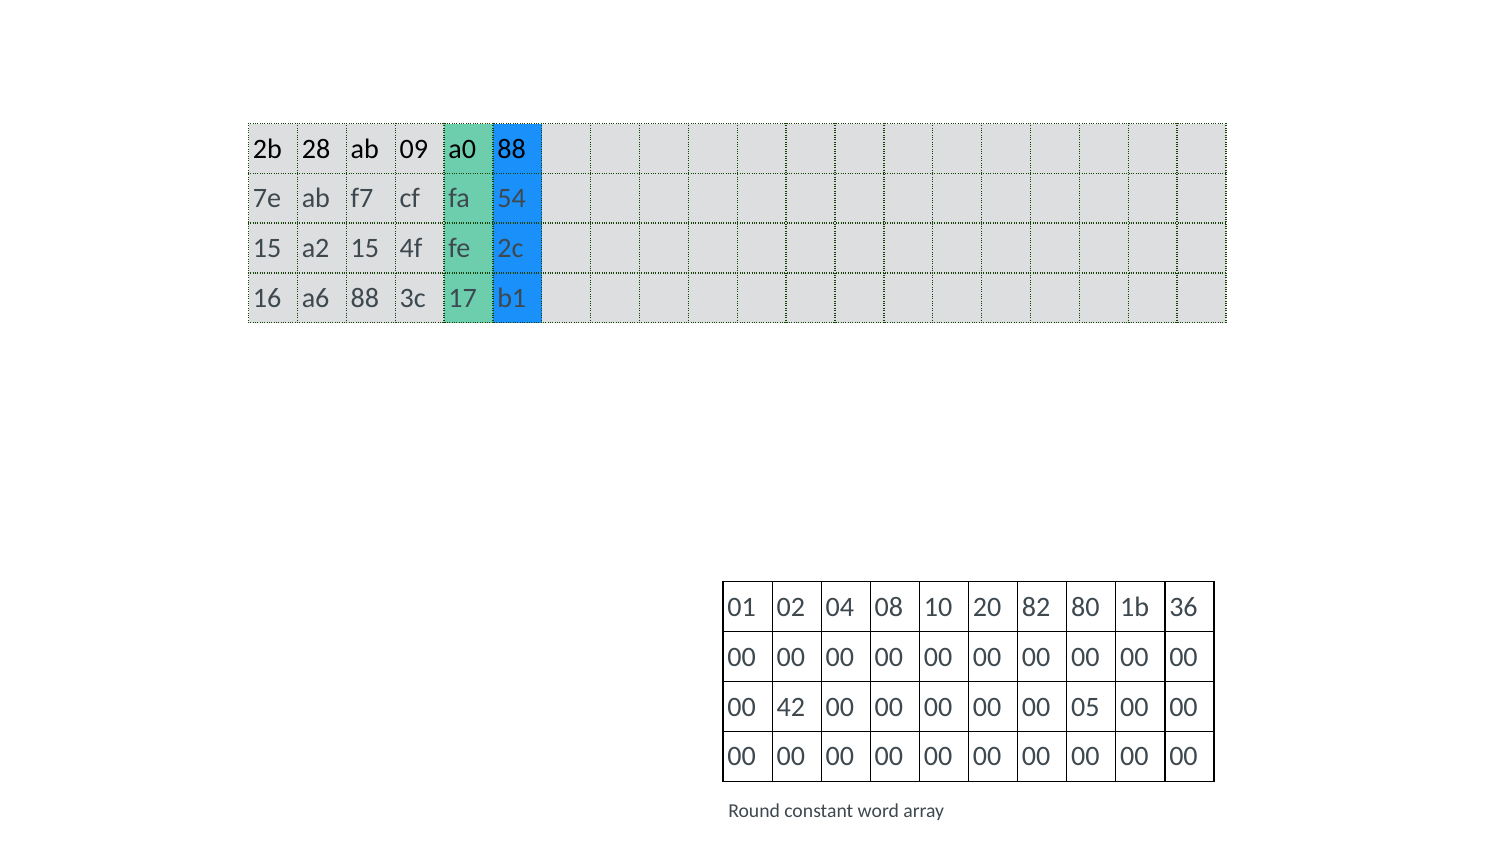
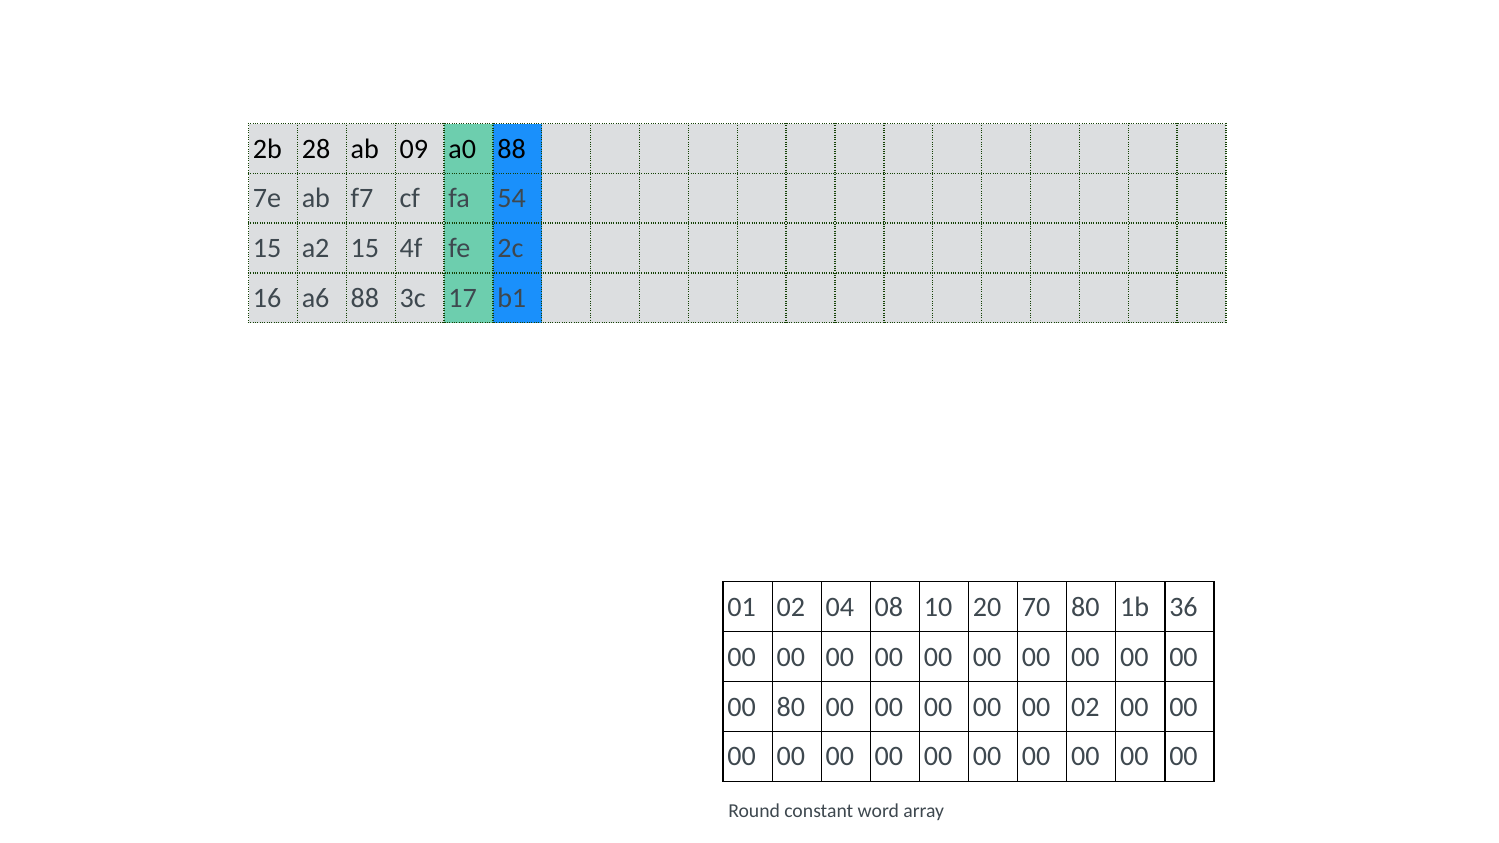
82: 82 -> 70
00 42: 42 -> 80
00 05: 05 -> 02
